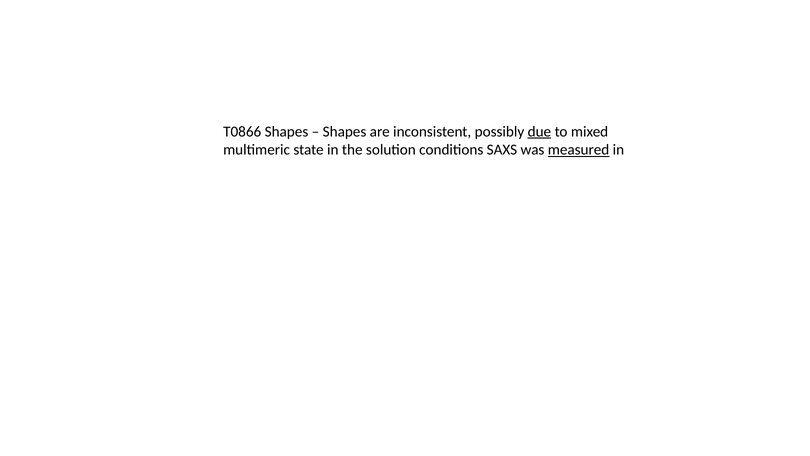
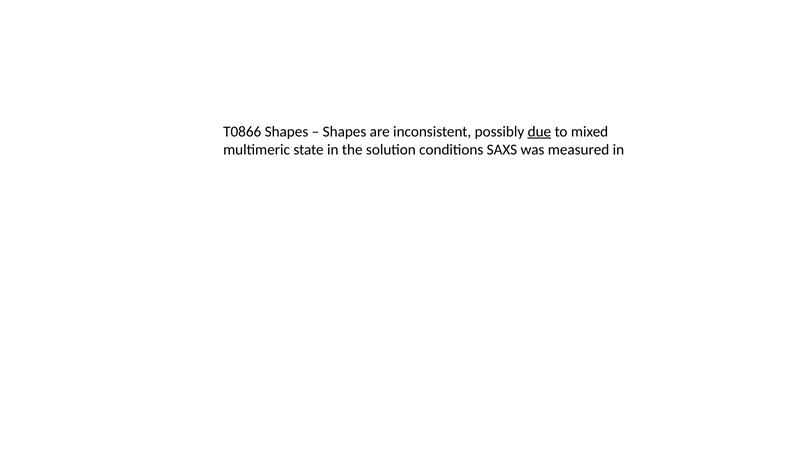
measured underline: present -> none
